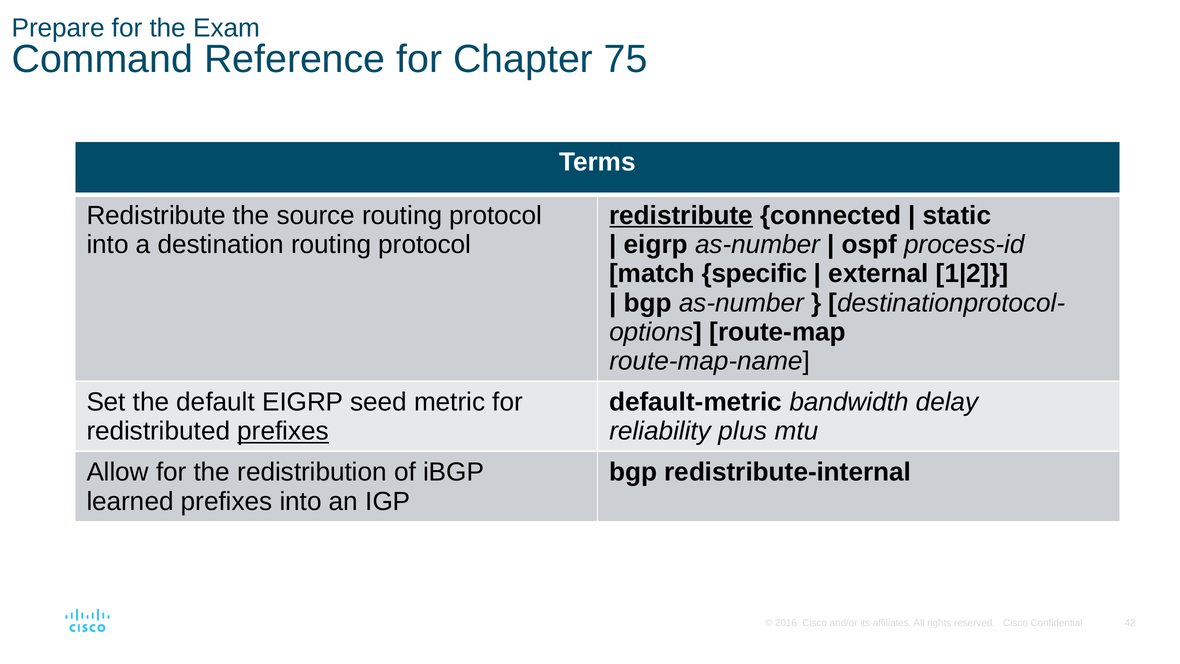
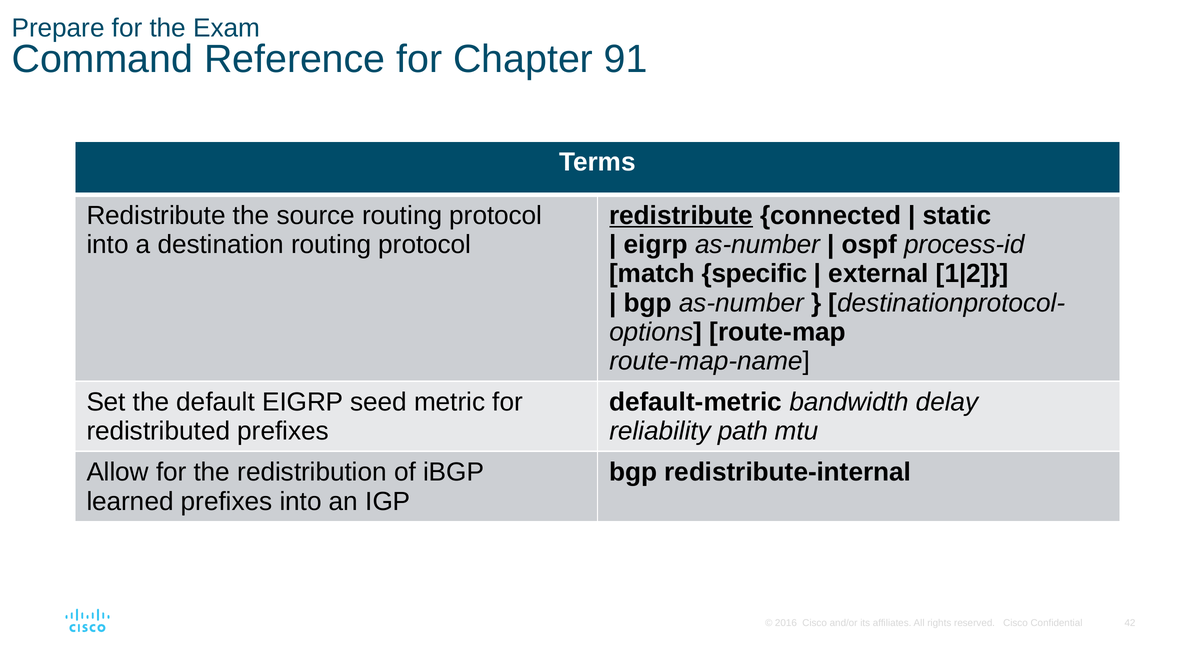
75: 75 -> 91
prefixes at (283, 431) underline: present -> none
plus: plus -> path
